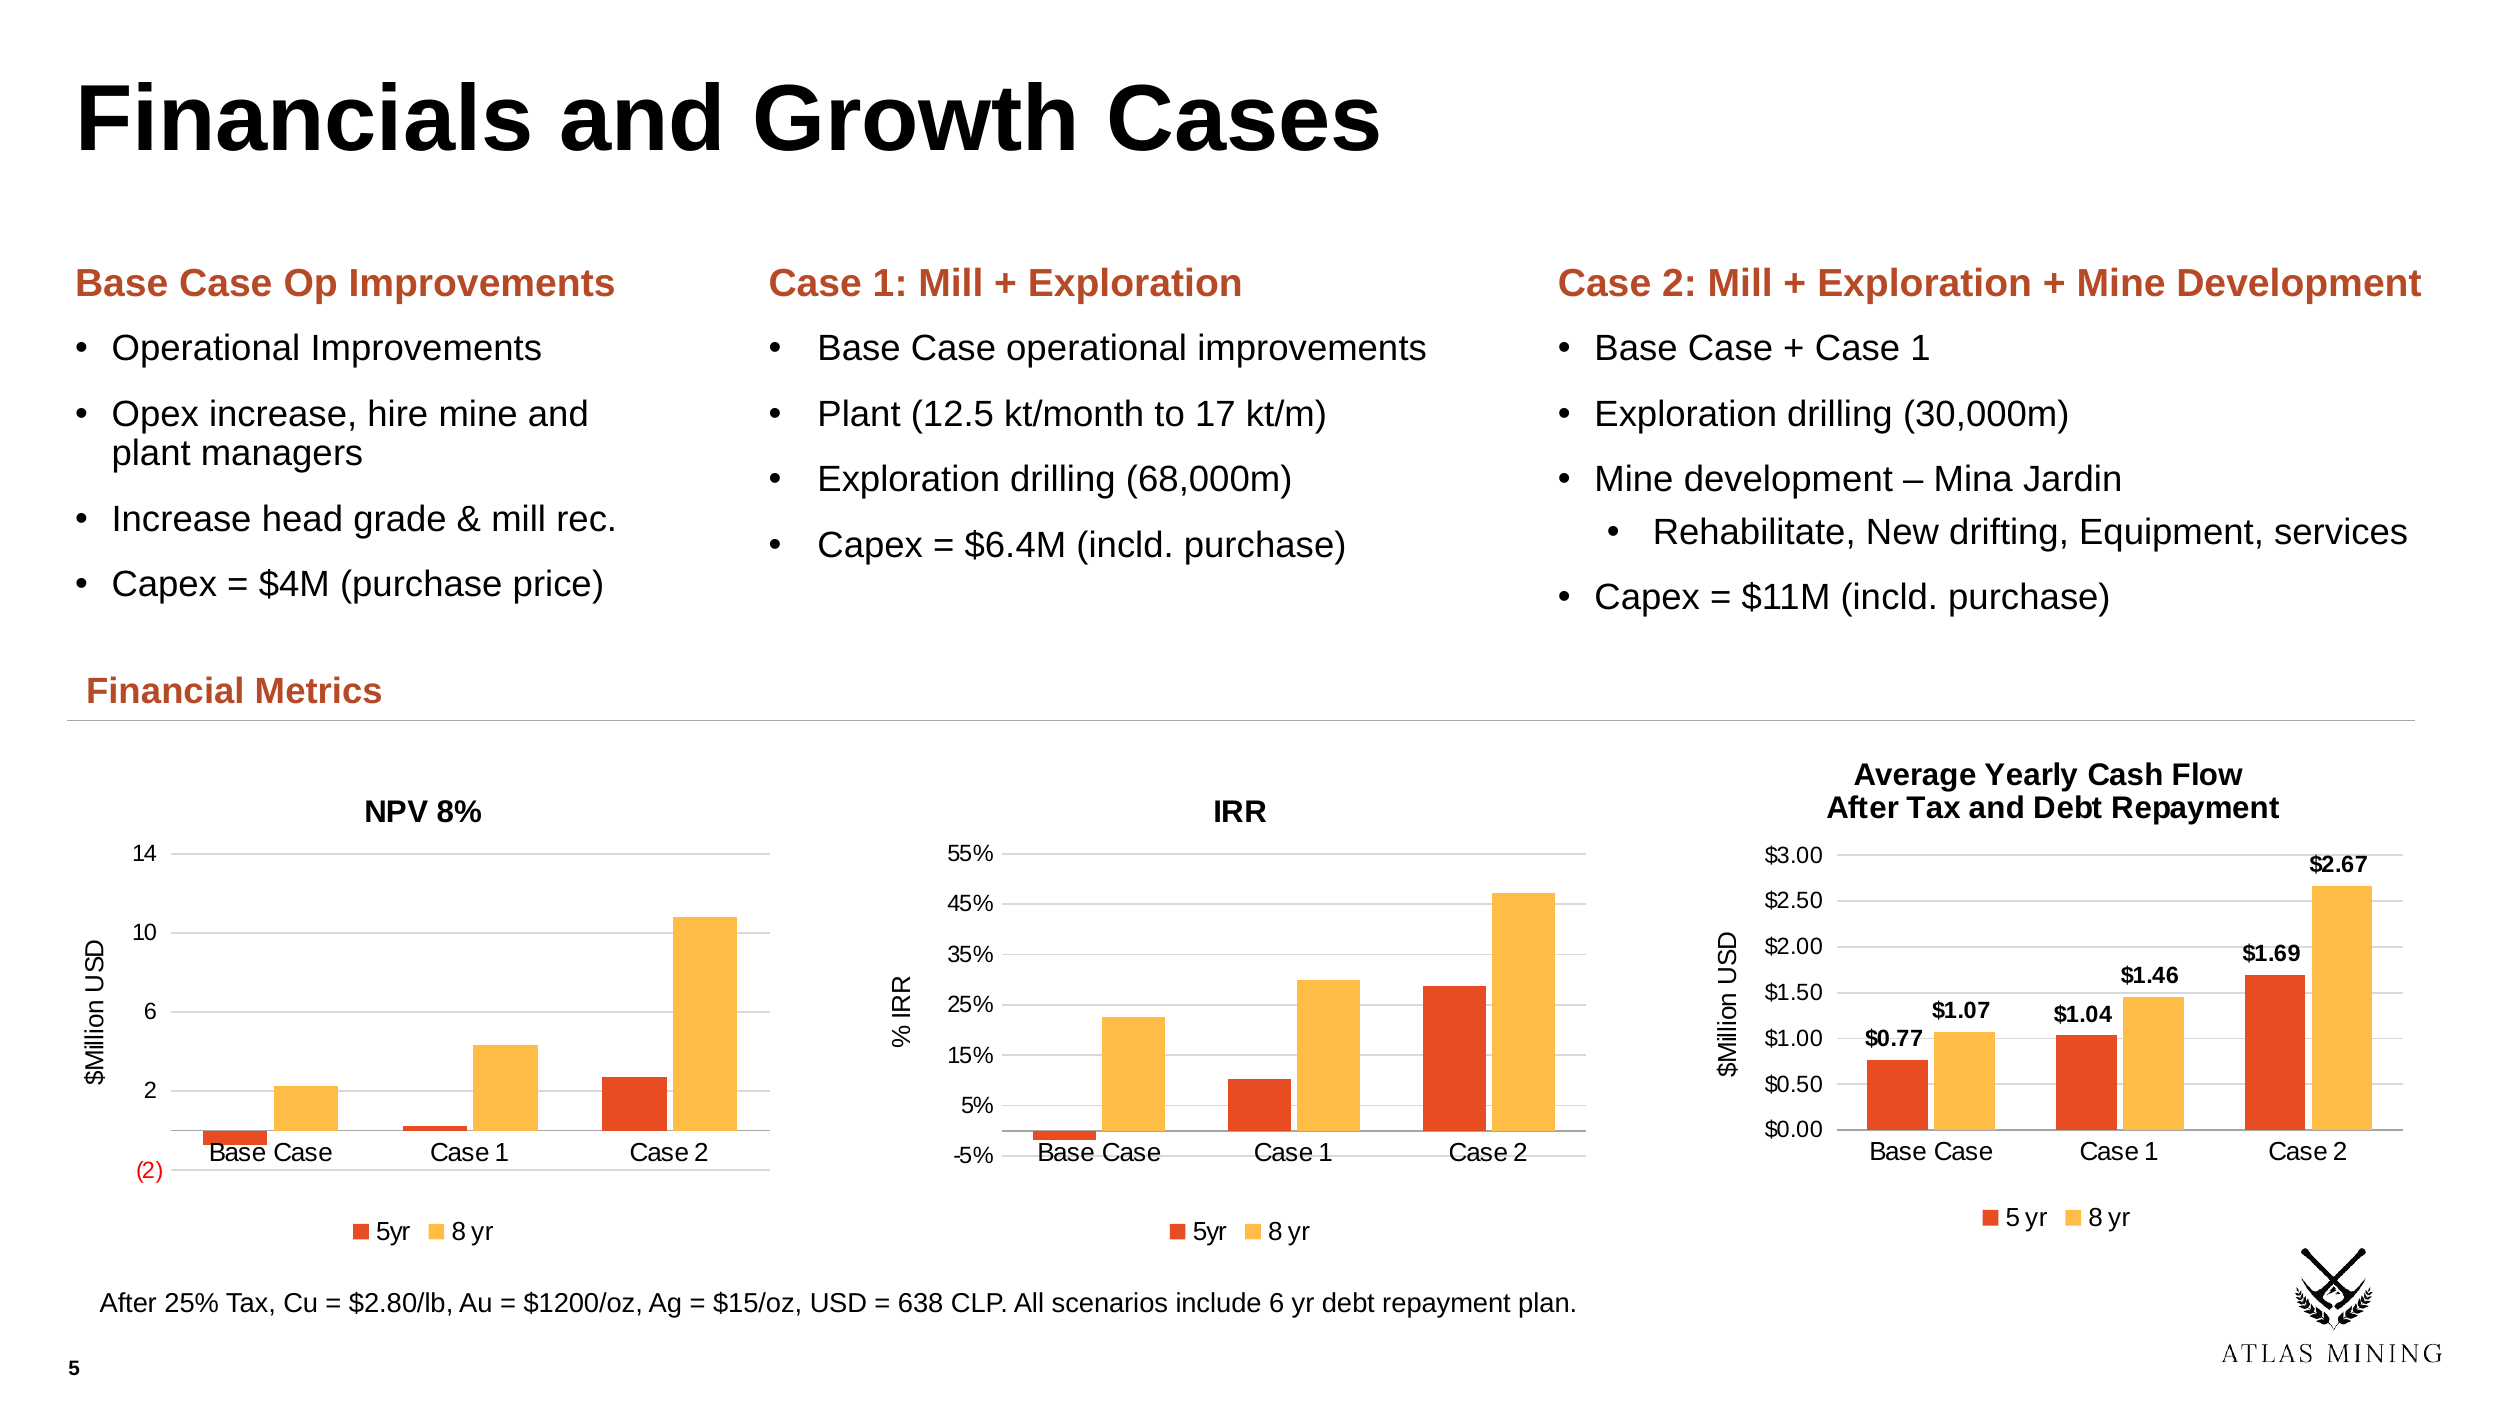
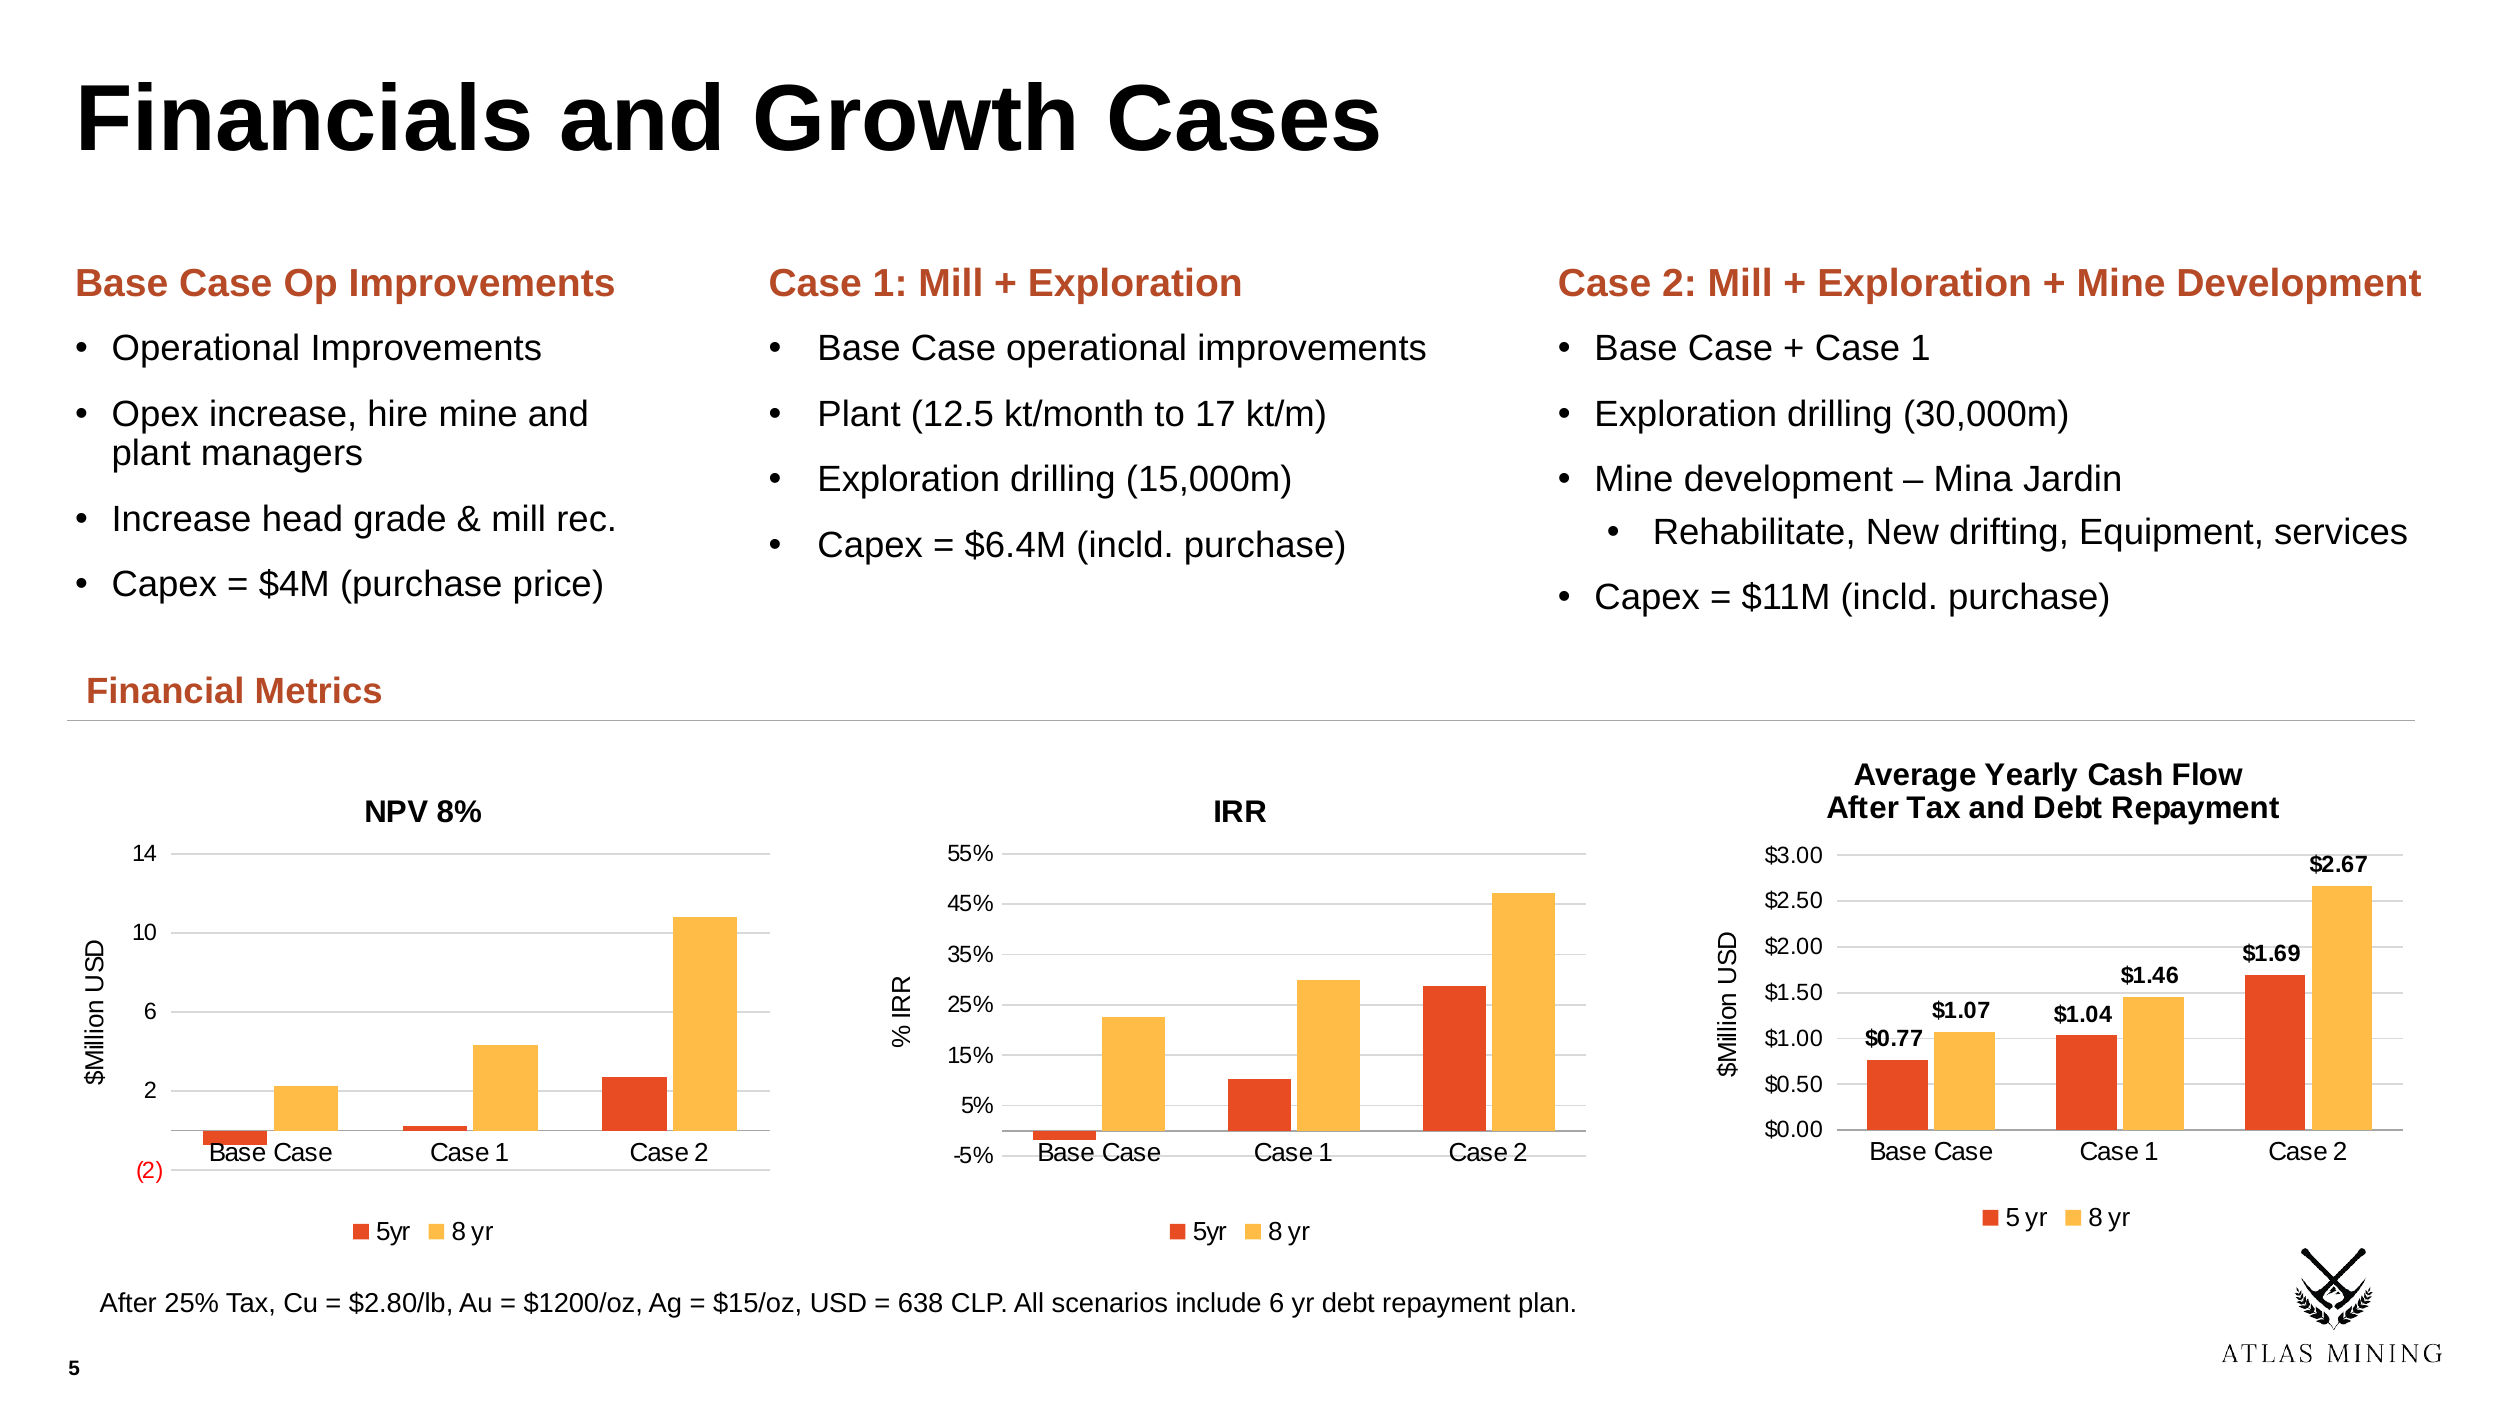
68,000m: 68,000m -> 15,000m
